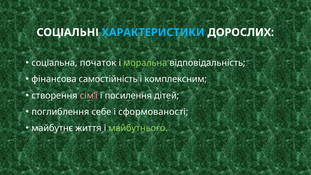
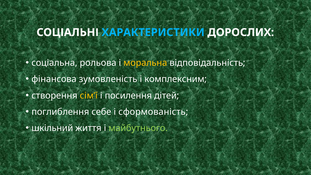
початок: початок -> рольова
моральна colour: light green -> yellow
самостійність: самостійність -> зумовленість
сім’ї colour: pink -> yellow
сформованості: сформованості -> сформованість
майбутнє: майбутнє -> шкільний
